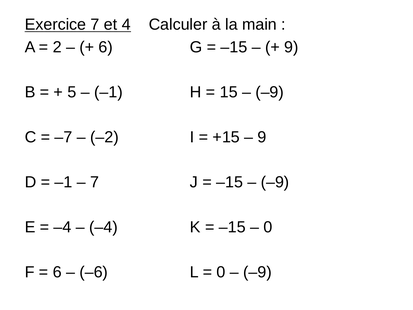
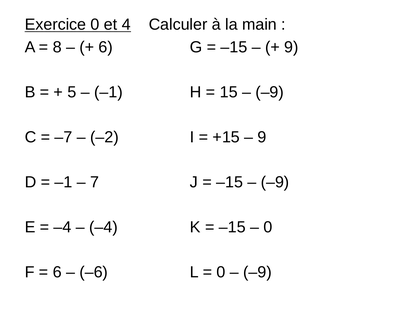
Exercice 7: 7 -> 0
2: 2 -> 8
